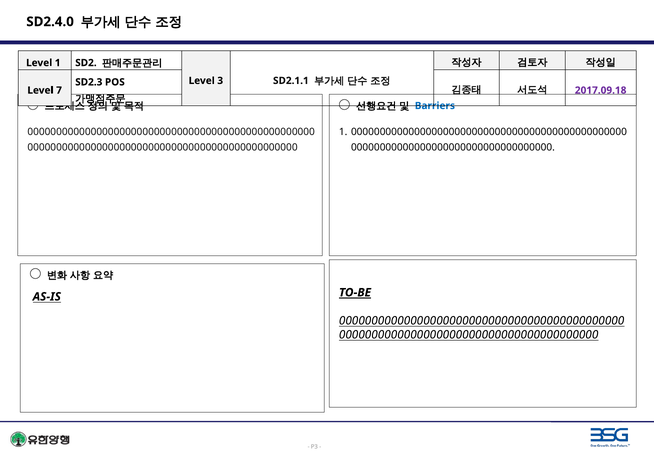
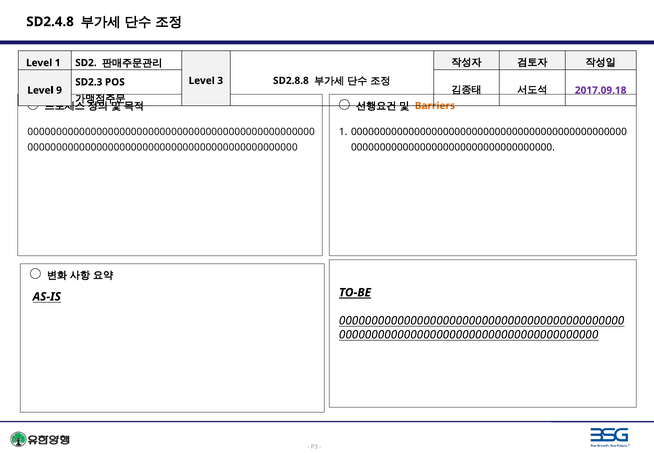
SD2.4.0: SD2.4.0 -> SD2.4.8
SD2.1.1: SD2.1.1 -> SD2.8.8
7: 7 -> 9
Barriers colour: blue -> orange
